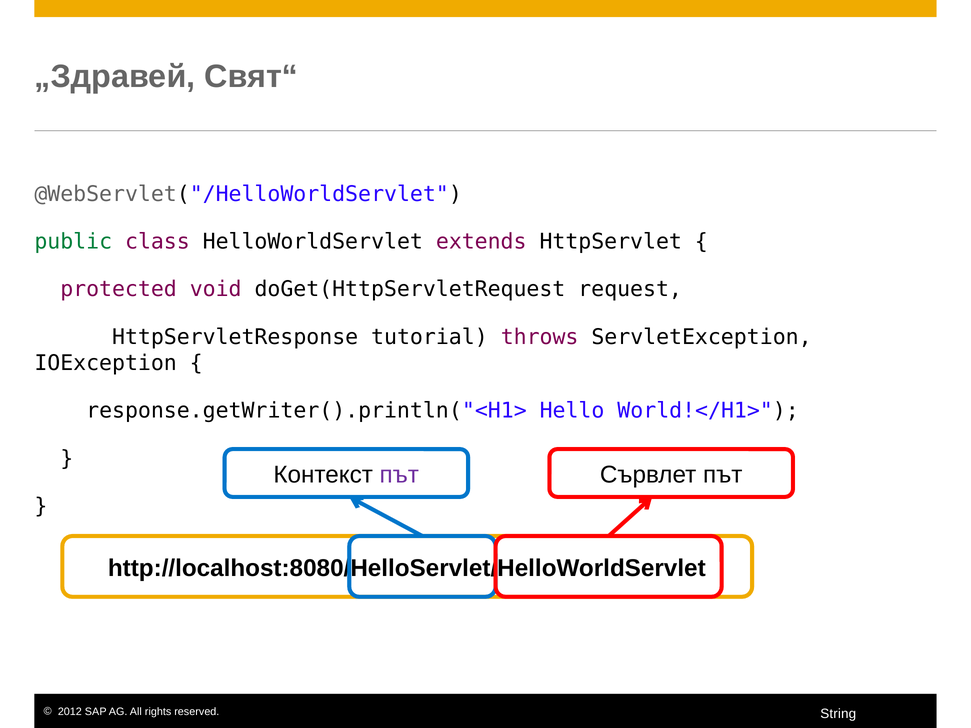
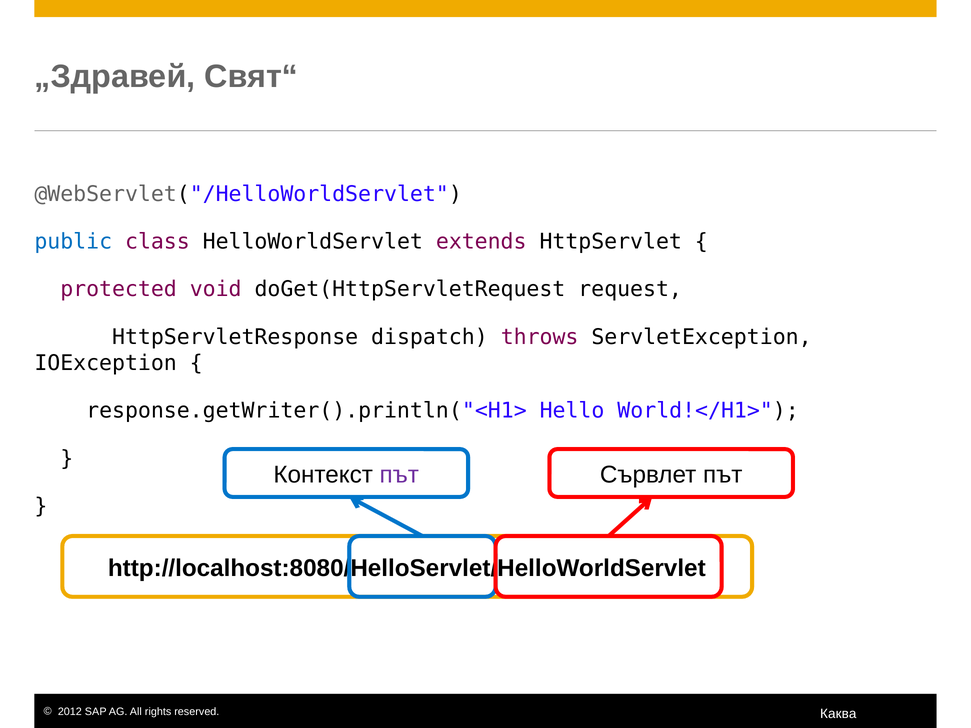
public colour: green -> blue
tutorial: tutorial -> dispatch
String: String -> Каква
